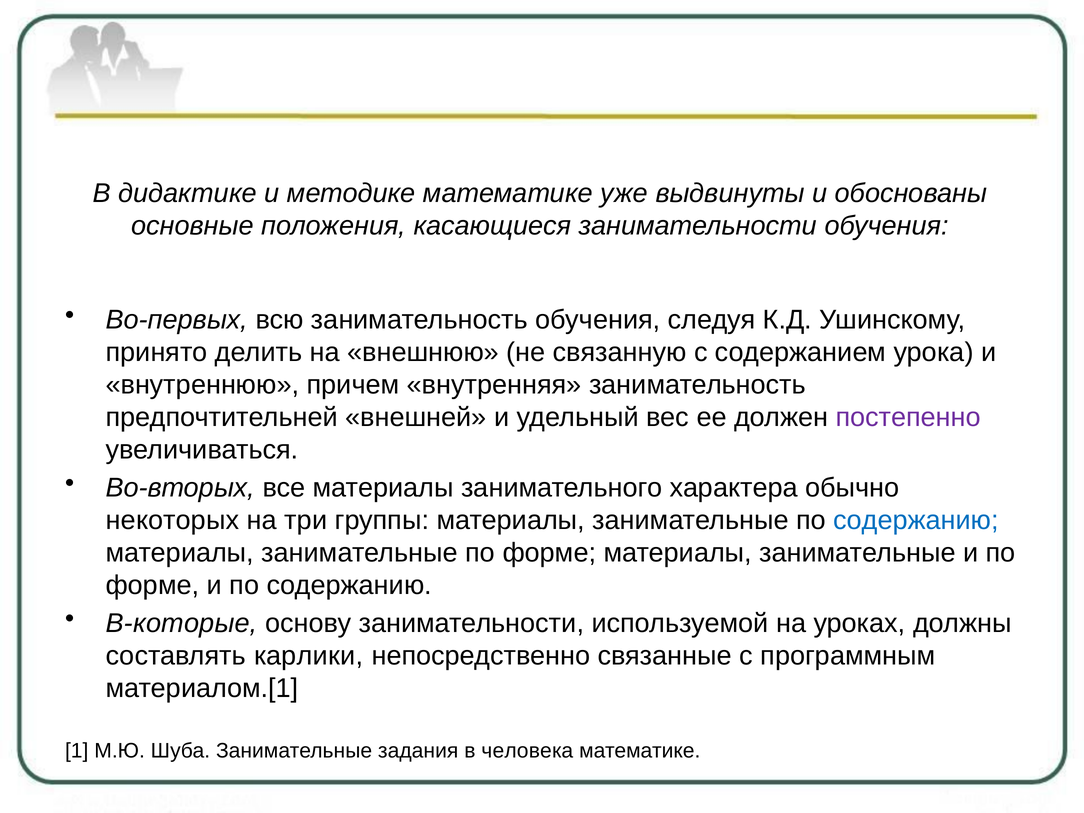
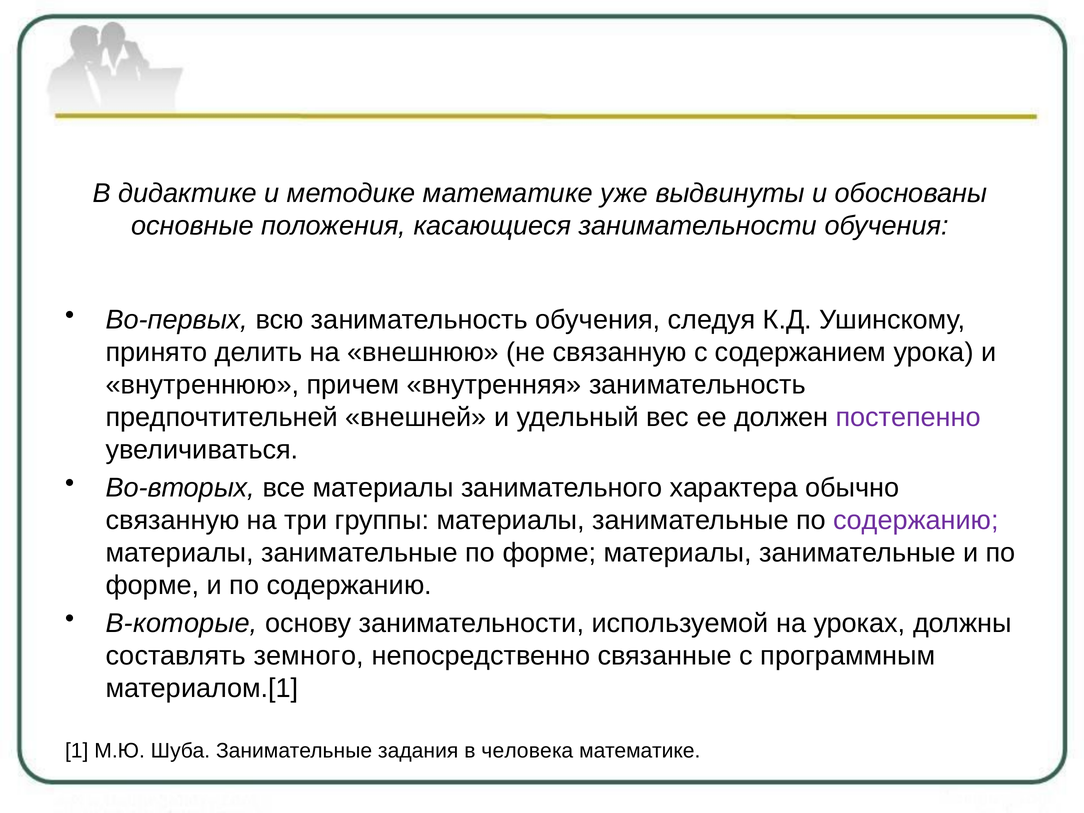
некоторых at (173, 521): некоторых -> связанную
содержанию at (916, 521) colour: blue -> purple
карлики: карлики -> земного
